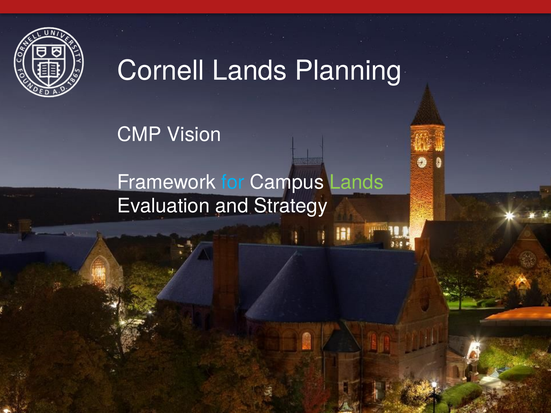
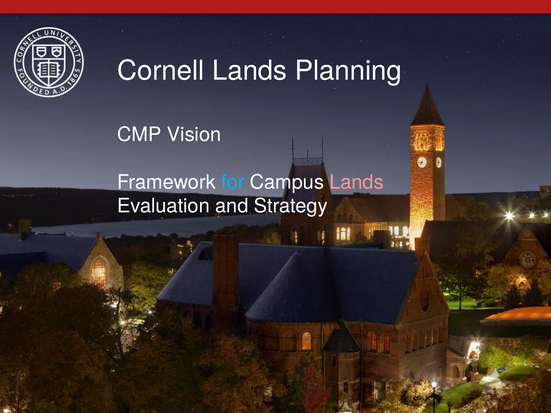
Lands at (357, 182) colour: light green -> pink
